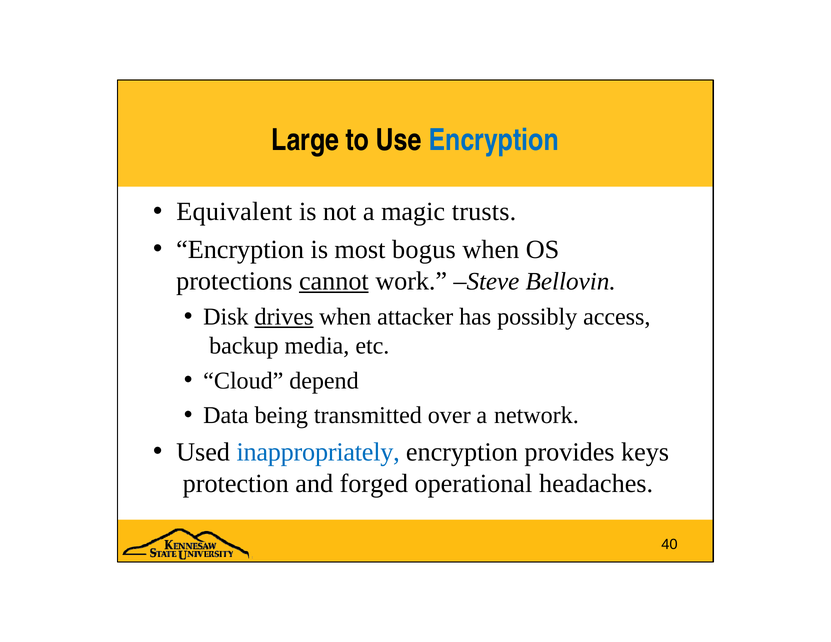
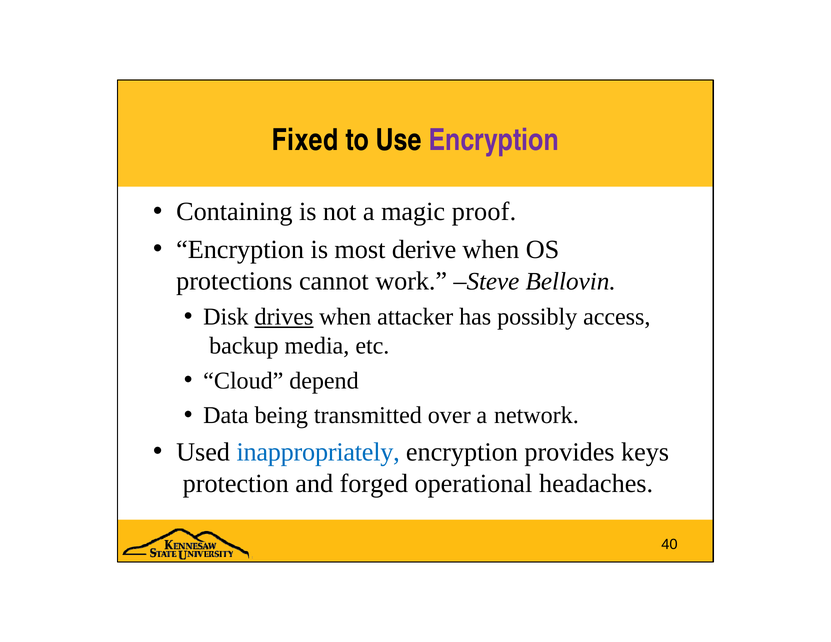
Large: Large -> Fixed
Encryption at (494, 140) colour: blue -> purple
Equivalent: Equivalent -> Containing
trusts: trusts -> proof
bogus: bogus -> derive
cannot underline: present -> none
